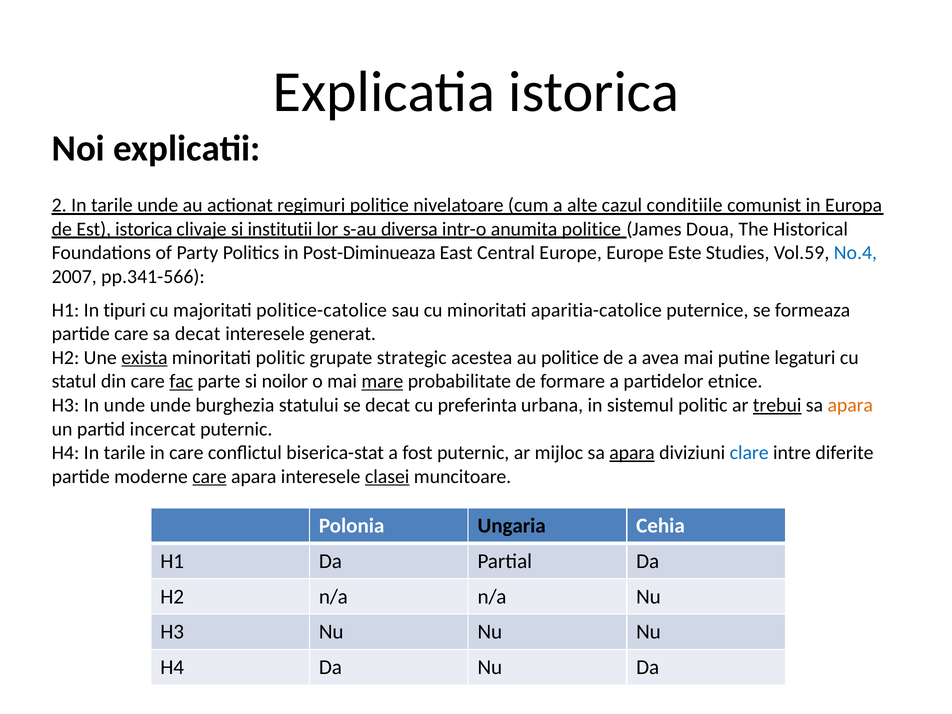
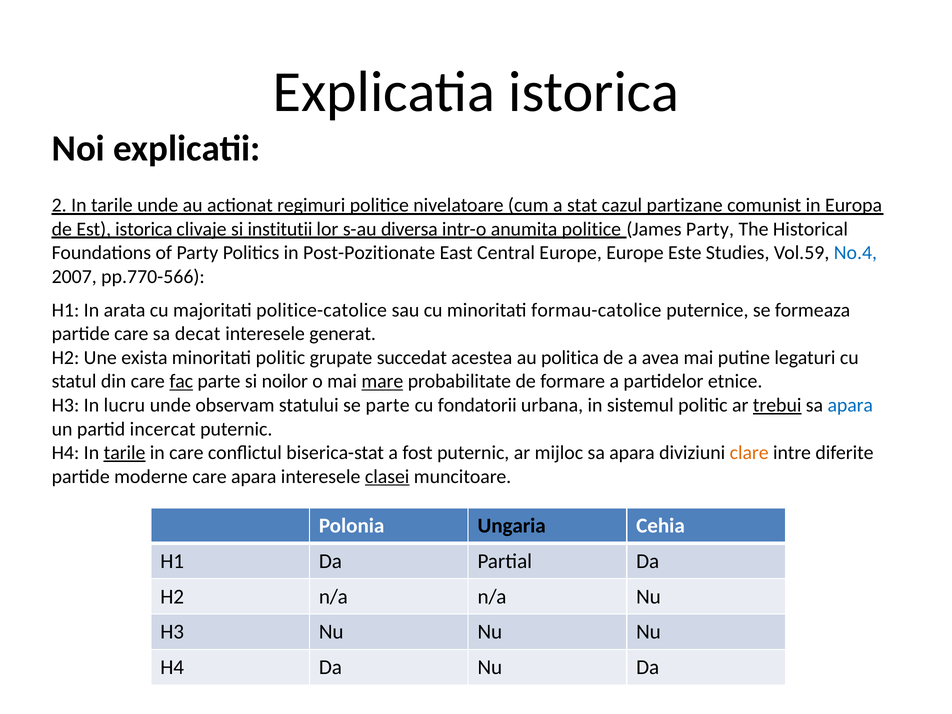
alte: alte -> stat
conditiile: conditiile -> partizane
James Doua: Doua -> Party
Post-Diminueaza: Post-Diminueaza -> Post-Pozitionate
pp.341-566: pp.341-566 -> pp.770-566
tipuri: tipuri -> arata
aparitia-catolice: aparitia-catolice -> formau-catolice
exista underline: present -> none
strategic: strategic -> succedat
au politice: politice -> politica
In unde: unde -> lucru
burghezia: burghezia -> observam
se decat: decat -> parte
preferinta: preferinta -> fondatorii
apara at (850, 405) colour: orange -> blue
tarile at (125, 453) underline: none -> present
apara at (632, 453) underline: present -> none
clare colour: blue -> orange
care at (209, 477) underline: present -> none
